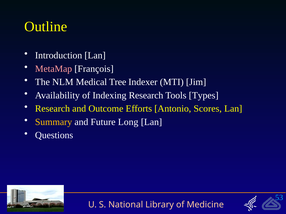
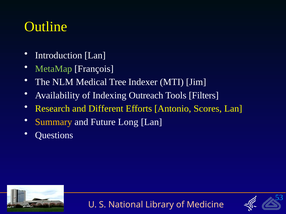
MetaMap colour: pink -> light green
Indexing Research: Research -> Outreach
Types: Types -> Filters
Outcome: Outcome -> Different
